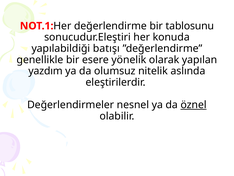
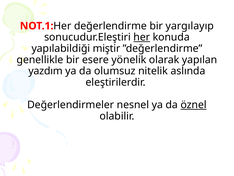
tablosunu: tablosunu -> yargılayıp
her at (142, 37) underline: none -> present
batışı: batışı -> miştir
